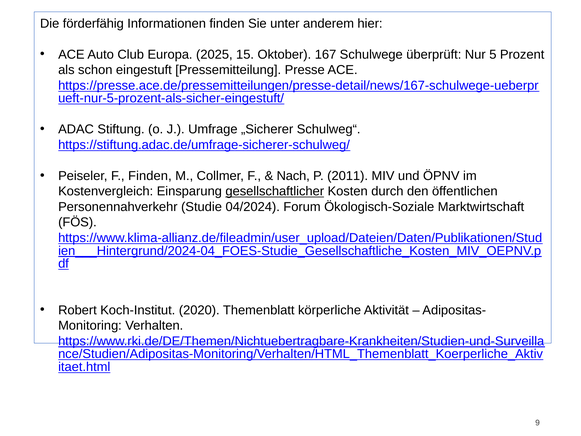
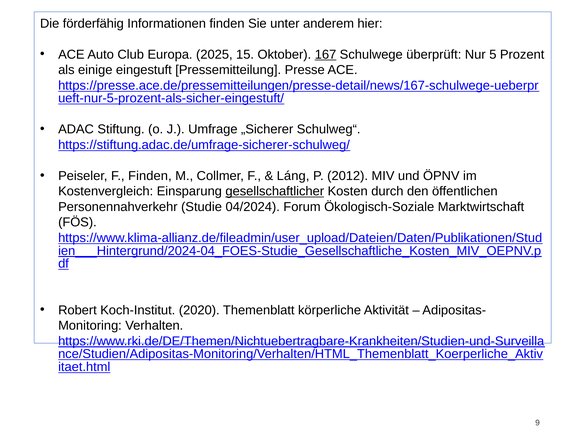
167 underline: none -> present
schon: schon -> einige
Nach: Nach -> Láng
2011: 2011 -> 2012
